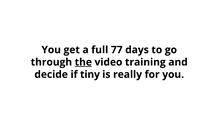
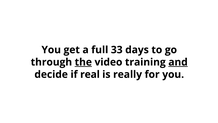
77: 77 -> 33
and underline: none -> present
tiny: tiny -> real
